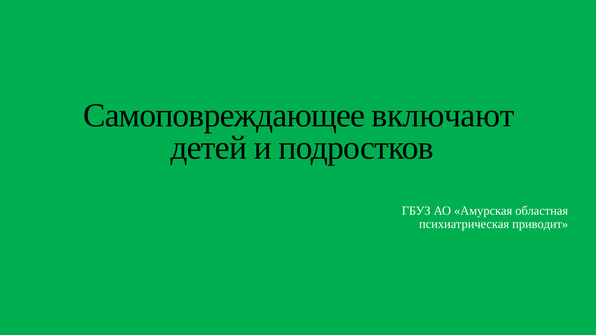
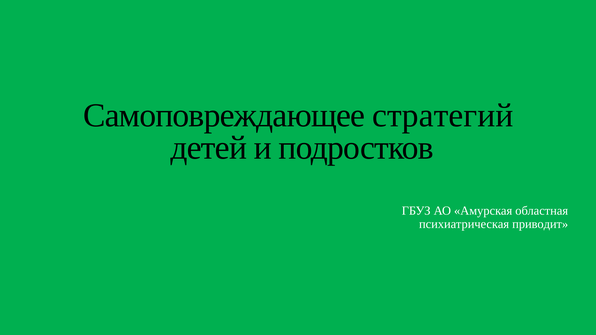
включают: включают -> стратегий
